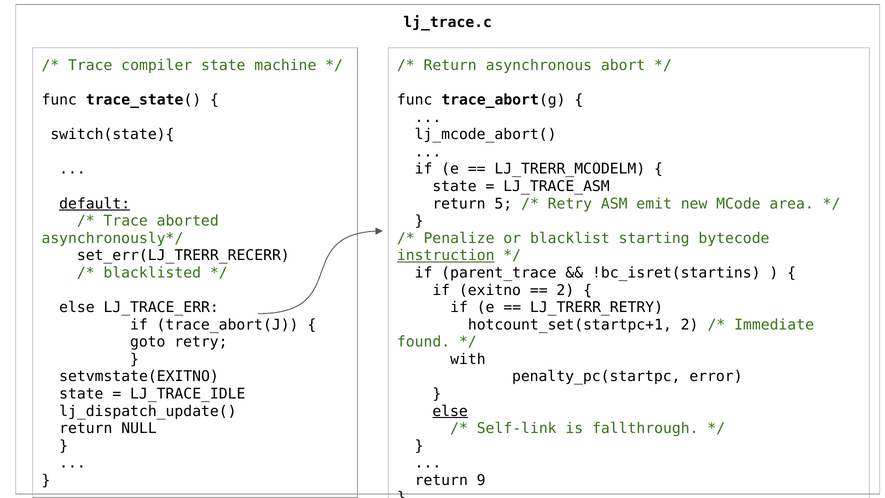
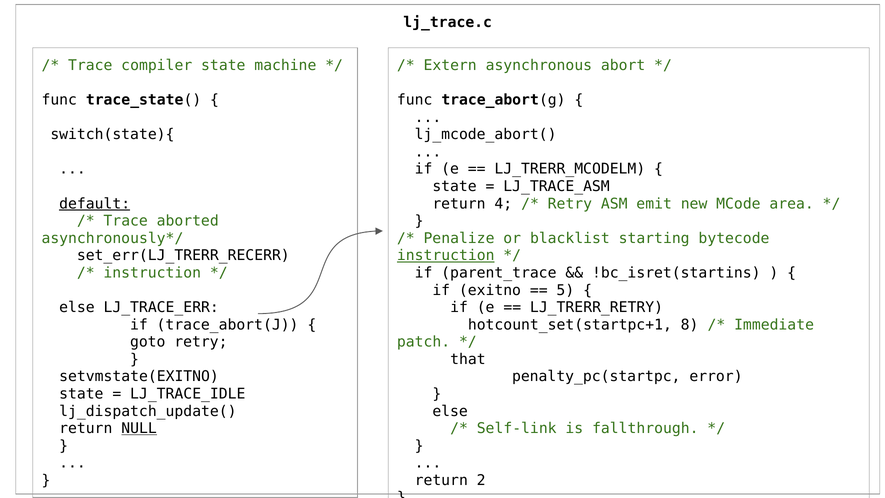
Return at (450, 65): Return -> Extern
5: 5 -> 4
blacklisted at (152, 273): blacklisted -> instruction
2 at (565, 290): 2 -> 5
2 at (690, 325): 2 -> 8
found: found -> patch
with: with -> that
else at (450, 411) underline: present -> none
NULL underline: none -> present
9: 9 -> 2
